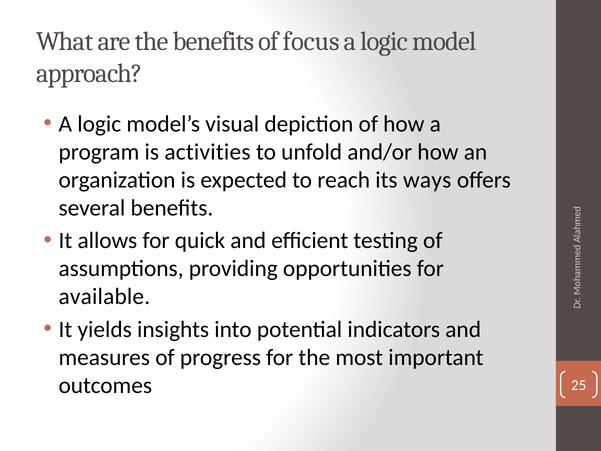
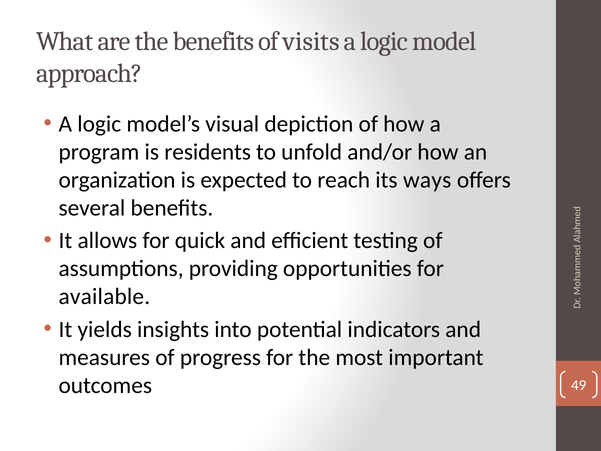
focus: focus -> visits
activities: activities -> residents
25: 25 -> 49
